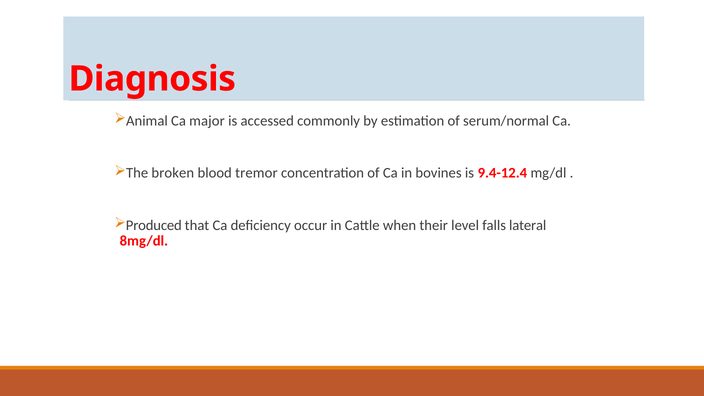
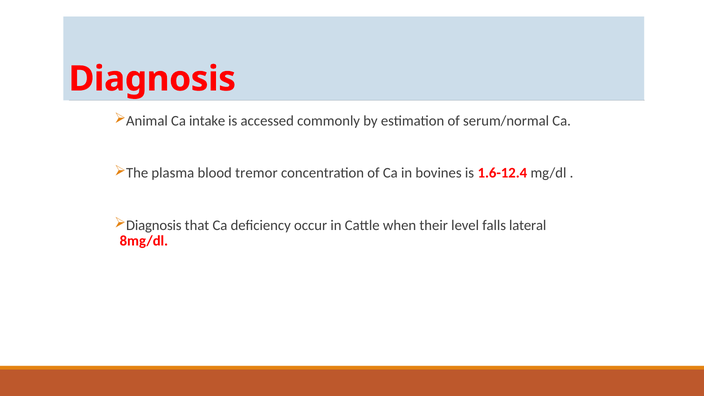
major: major -> intake
broken: broken -> plasma
9.4-12.4: 9.4-12.4 -> 1.6-12.4
Produced at (154, 225): Produced -> Diagnosis
